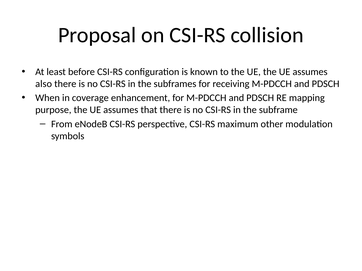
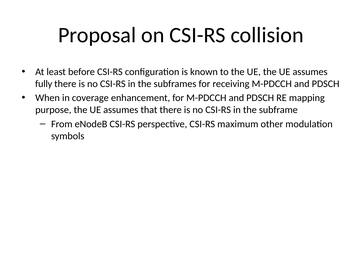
also: also -> fully
